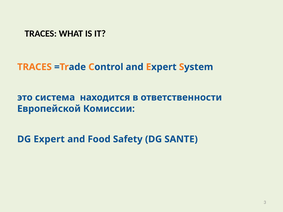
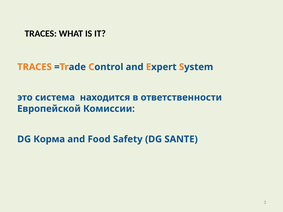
DG Expert: Expert -> Корма
